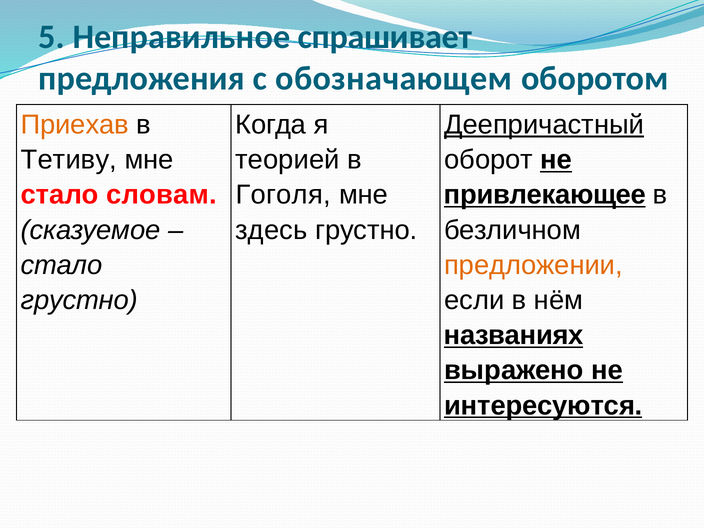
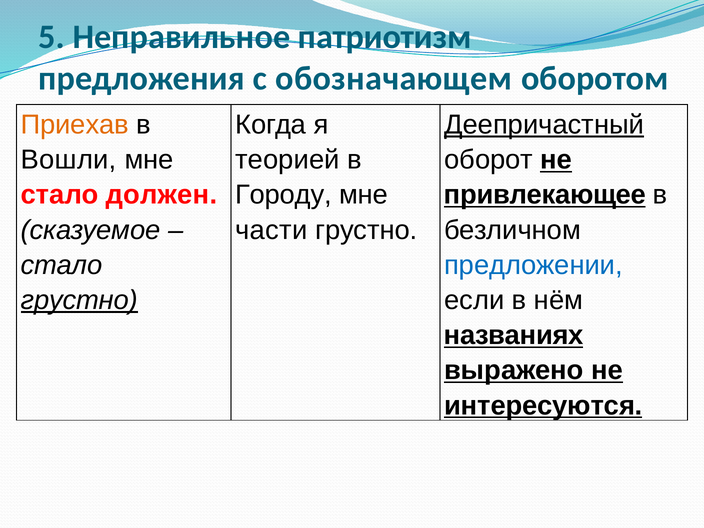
спрашивает: спрашивает -> патриотизм
Тетиву: Тетиву -> Вошли
словам: словам -> должен
Гоголя: Гоголя -> Городу
здесь: здесь -> части
предложении colour: orange -> blue
грустно at (79, 300) underline: none -> present
